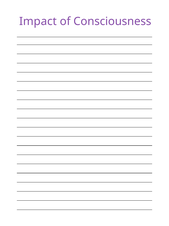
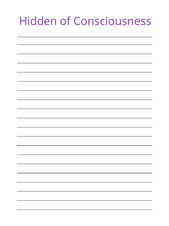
Impact: Impact -> Hidden
